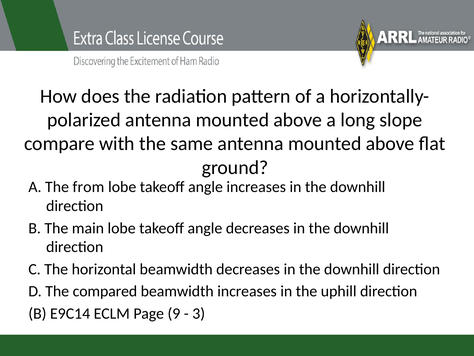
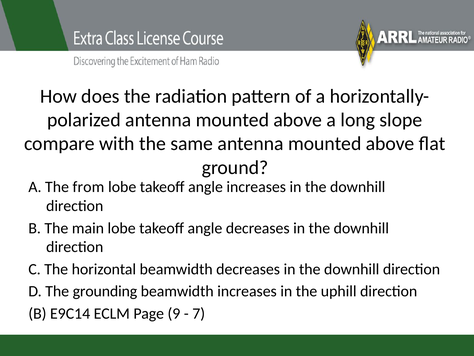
compared: compared -> grounding
3: 3 -> 7
